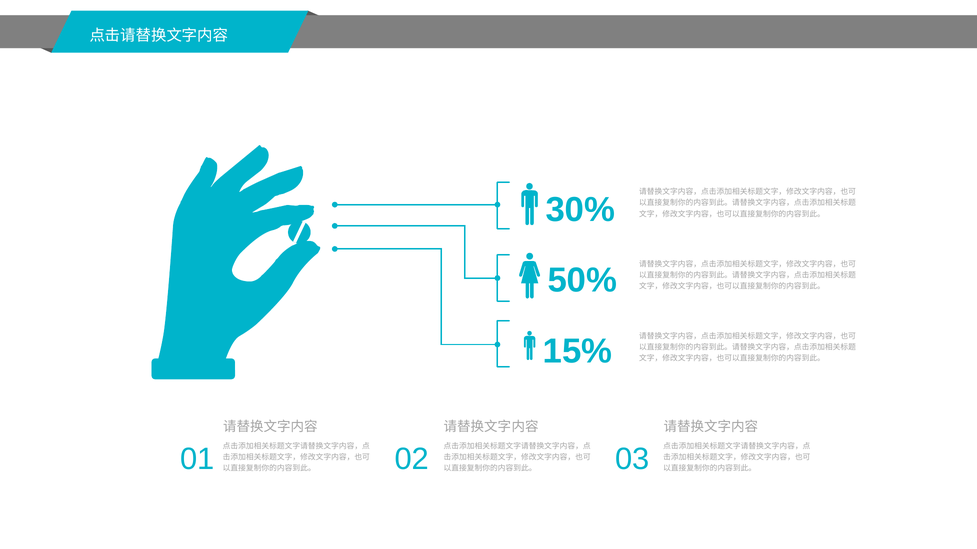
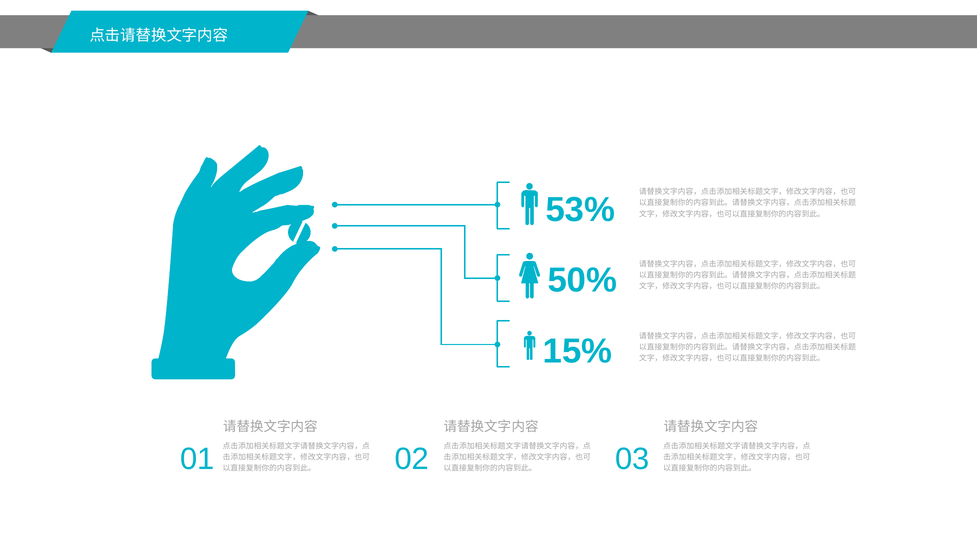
30%: 30% -> 53%
